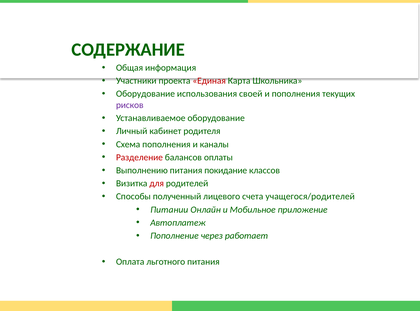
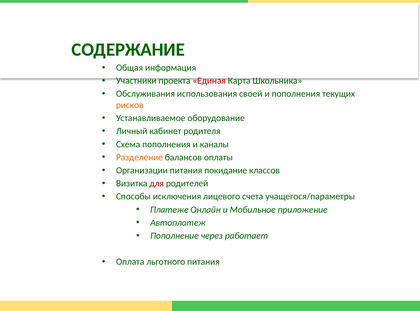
Оборудование at (145, 94): Оборудование -> Обслуживания
рисков colour: purple -> orange
Разделение colour: red -> orange
Выполнению: Выполнению -> Организации
полученный: полученный -> исключения
учащегося/родителей: учащегося/родителей -> учащегося/параметры
Питании: Питании -> Платеже
